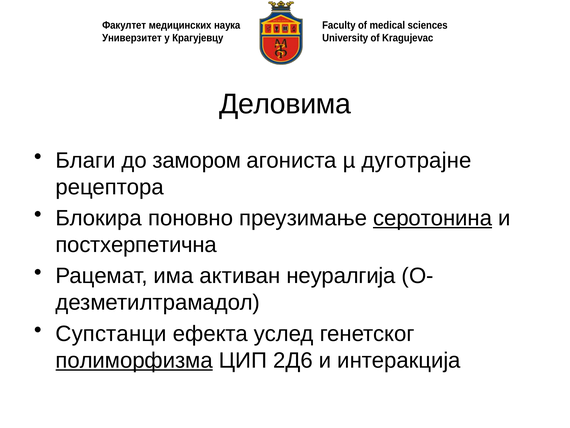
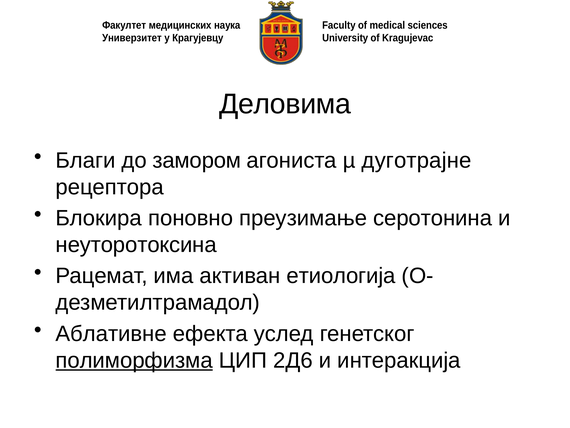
серотонина underline: present -> none
постхерпетична: постхерпетична -> неуторотоксина
неуралгија: неуралгија -> етиологија
Супстанци: Супстанци -> Аблативне
